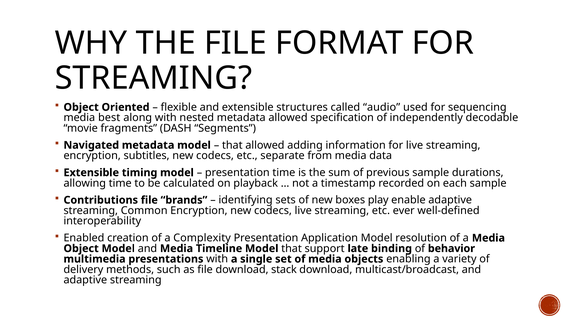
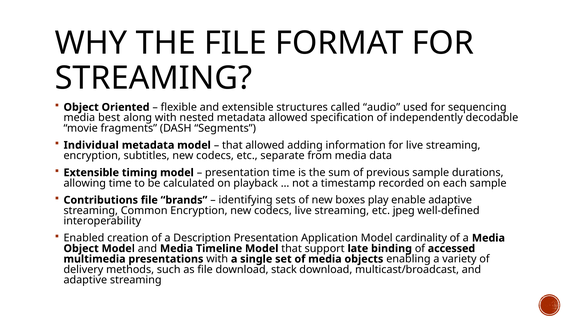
Navigated: Navigated -> Individual
ever: ever -> jpeg
Complexity: Complexity -> Description
resolution: resolution -> cardinality
behavior: behavior -> accessed
